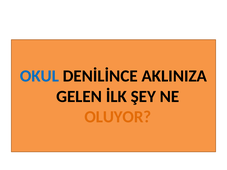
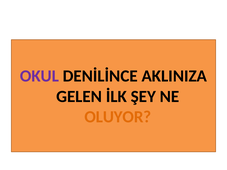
OKUL colour: blue -> purple
